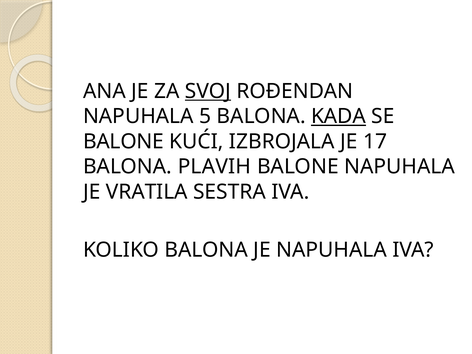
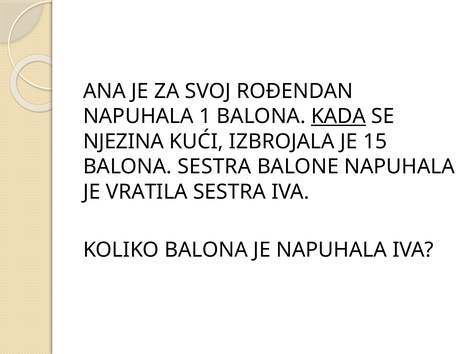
SVOJ underline: present -> none
5: 5 -> 1
BALONE at (123, 141): BALONE -> NJEZINA
17: 17 -> 15
BALONA PLAVIH: PLAVIH -> SESTRA
